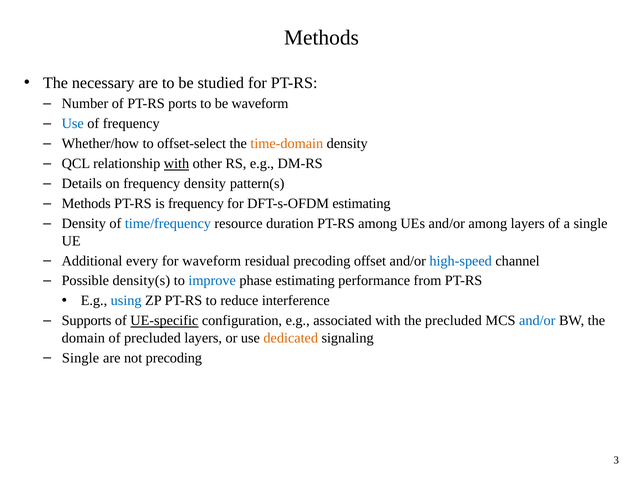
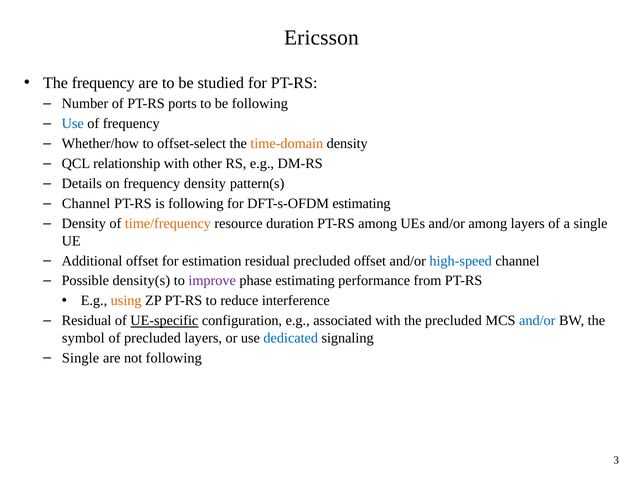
Methods at (321, 38): Methods -> Ericsson
The necessary: necessary -> frequency
be waveform: waveform -> following
with at (177, 164) underline: present -> none
Methods at (86, 204): Methods -> Channel
is frequency: frequency -> following
time/frequency colour: blue -> orange
Additional every: every -> offset
for waveform: waveform -> estimation
residual precoding: precoding -> precluded
improve colour: blue -> purple
using colour: blue -> orange
Supports at (87, 321): Supports -> Residual
domain: domain -> symbol
dedicated colour: orange -> blue
not precoding: precoding -> following
